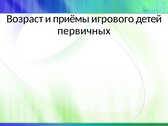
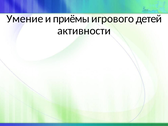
Возраст: Возраст -> Умение
первичных: первичных -> активности
